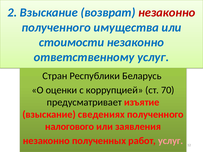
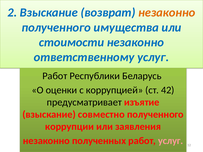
незаконно at (167, 13) colour: red -> orange
Стран at (55, 76): Стран -> Работ
70: 70 -> 42
сведениях: сведениях -> совместно
налогового: налогового -> коррупции
